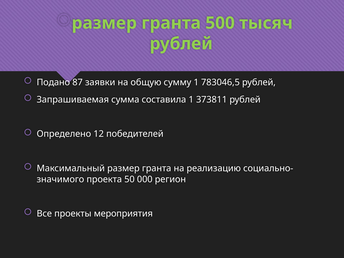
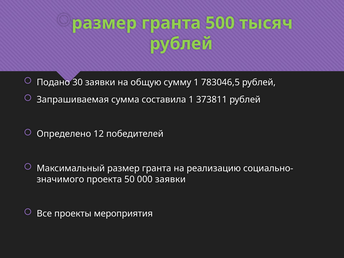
87: 87 -> 30
000 регион: регион -> заявки
